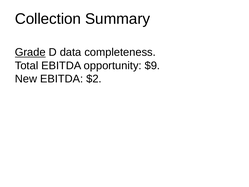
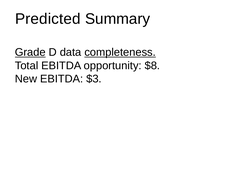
Collection: Collection -> Predicted
completeness underline: none -> present
$9: $9 -> $8
$2: $2 -> $3
